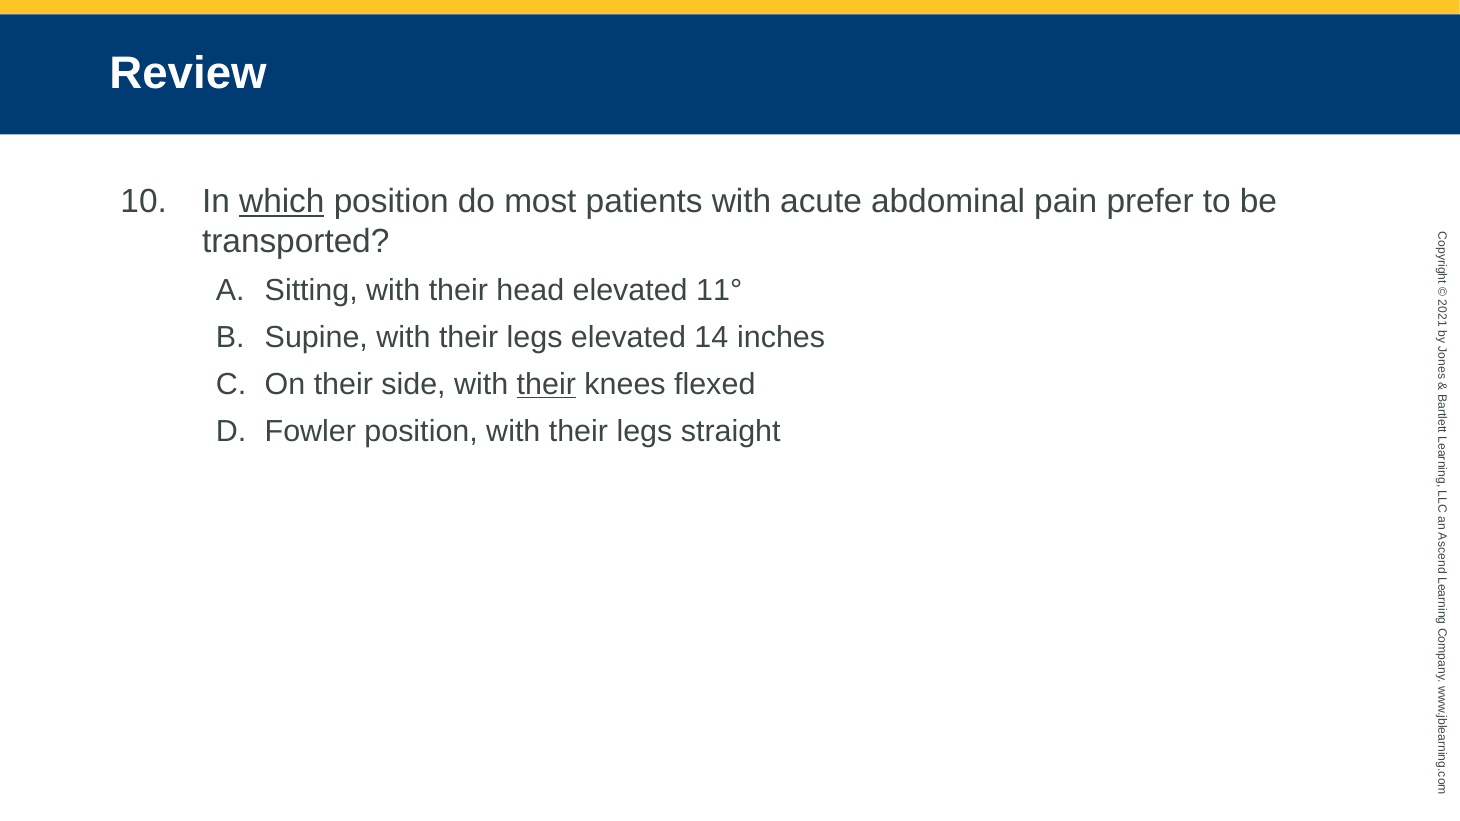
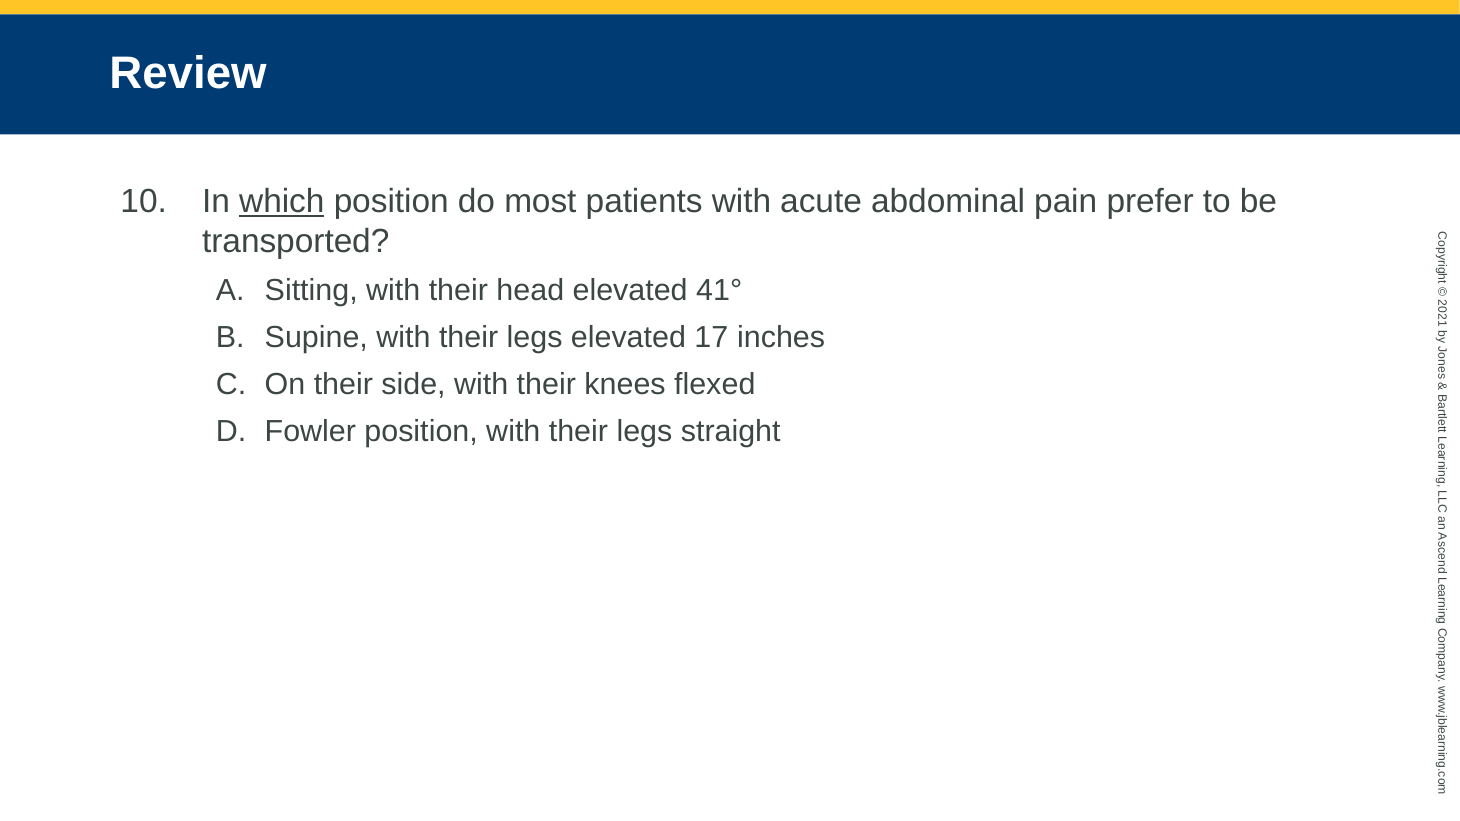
11°: 11° -> 41°
14: 14 -> 17
their at (546, 384) underline: present -> none
